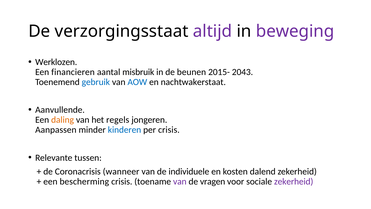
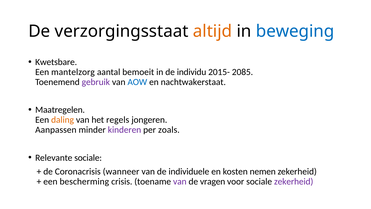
altijd colour: purple -> orange
beweging colour: purple -> blue
Werklozen: Werklozen -> Kwetsbare
financieren: financieren -> mantelzorg
misbruik: misbruik -> bemoeit
beunen: beunen -> individu
2043: 2043 -> 2085
gebruik colour: blue -> purple
Aanvullende: Aanvullende -> Maatregelen
kinderen colour: blue -> purple
per crisis: crisis -> zoals
Relevante tussen: tussen -> sociale
dalend: dalend -> nemen
